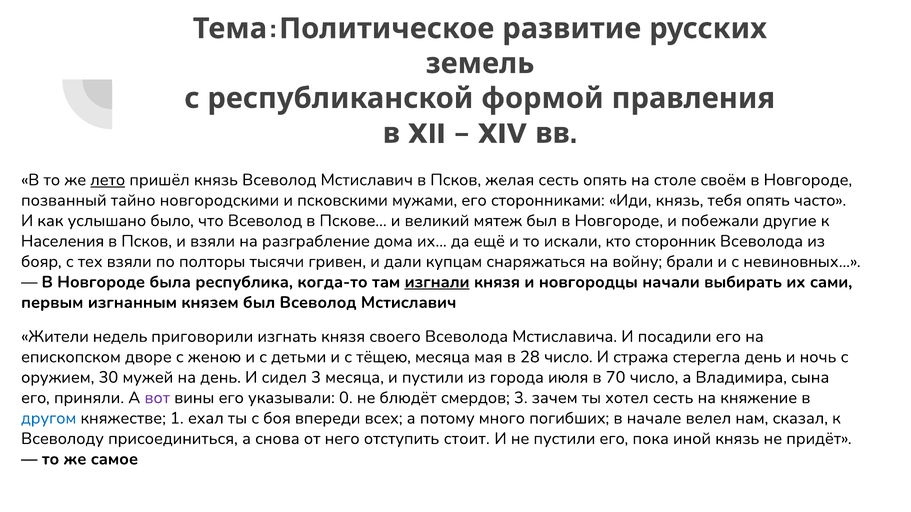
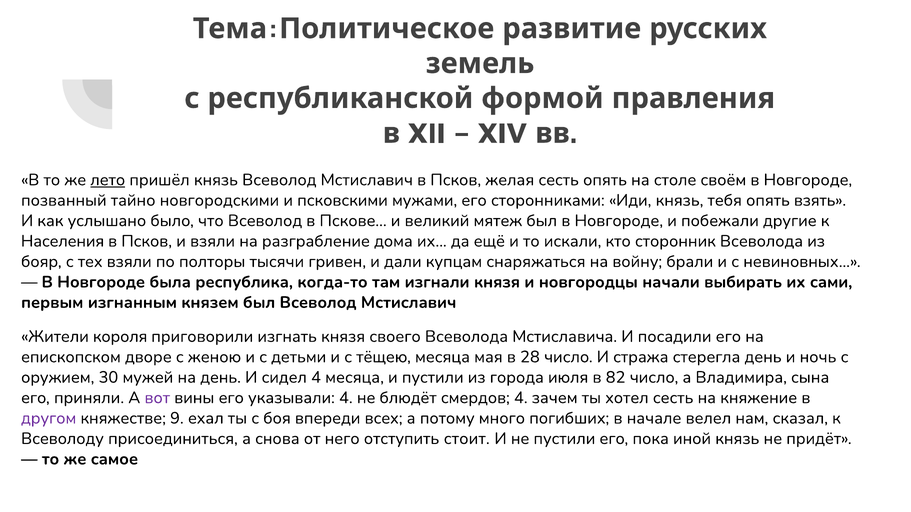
часто: часто -> взять
изгнали underline: present -> none
недель: недель -> короля
сидел 3: 3 -> 4
70: 70 -> 82
указывали 0: 0 -> 4
смердов 3: 3 -> 4
другом colour: blue -> purple
1: 1 -> 9
